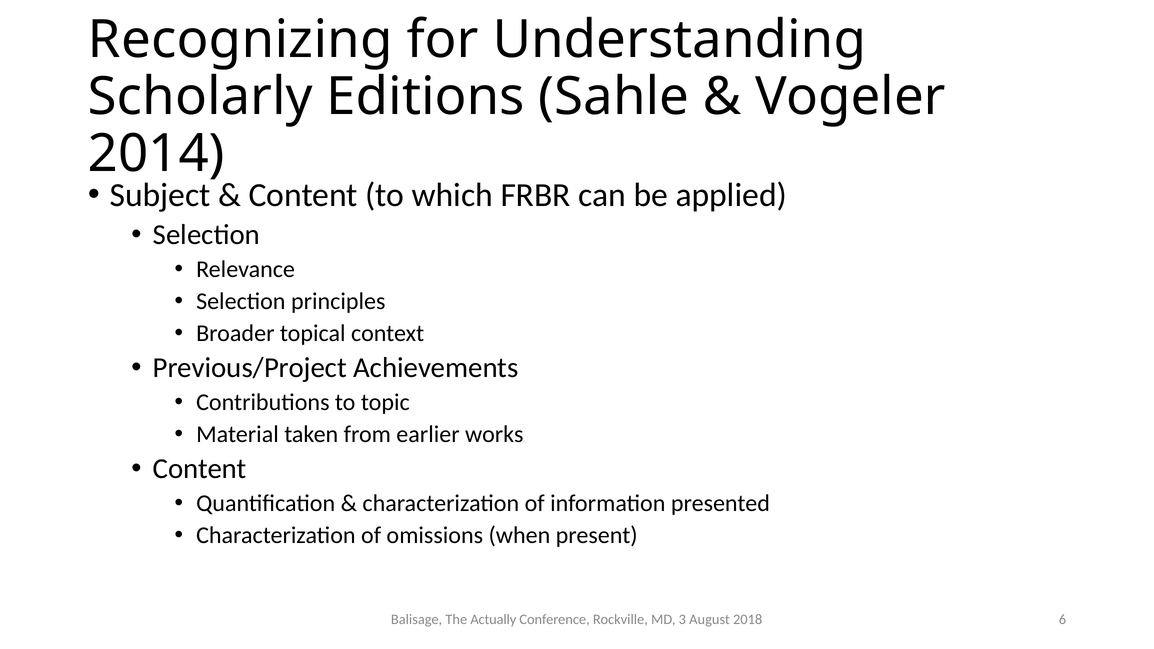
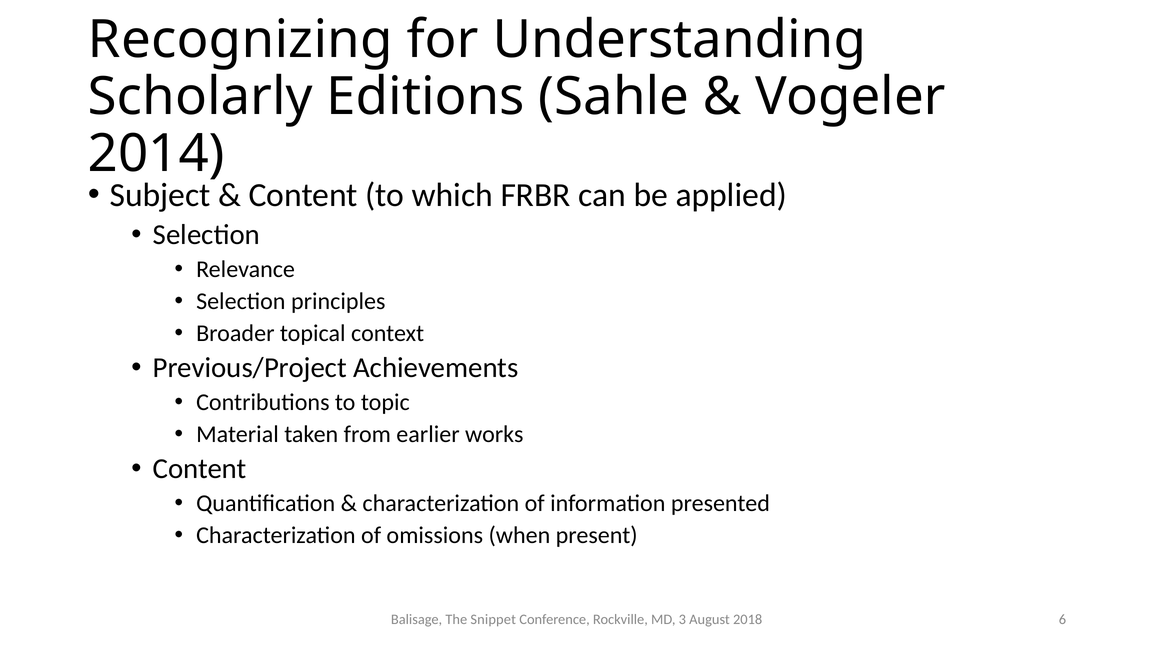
Actually: Actually -> Snippet
